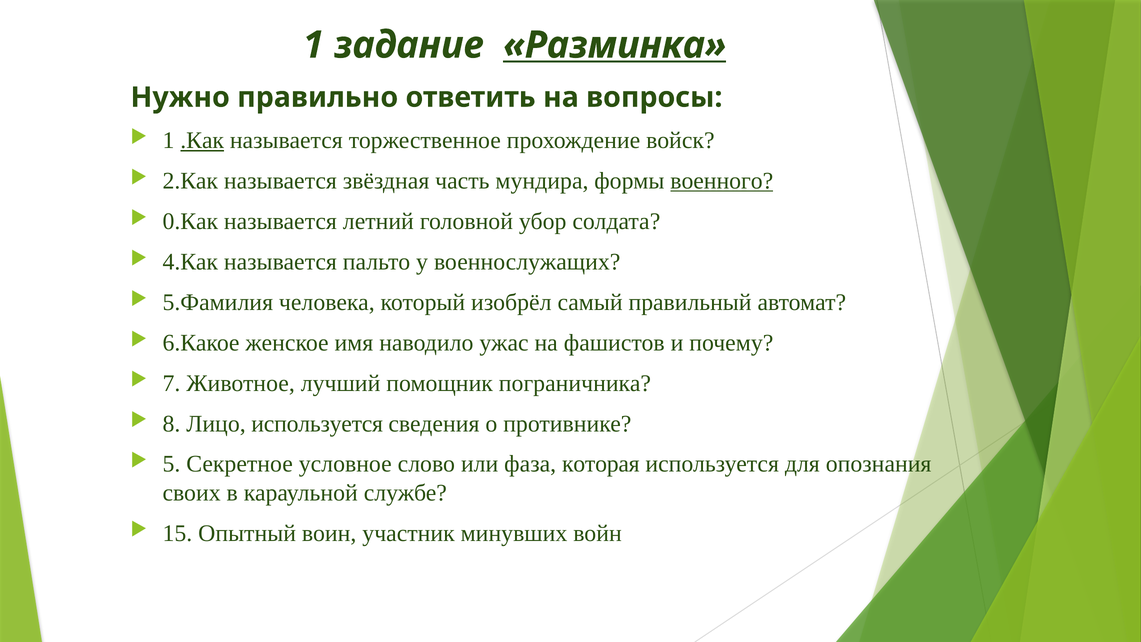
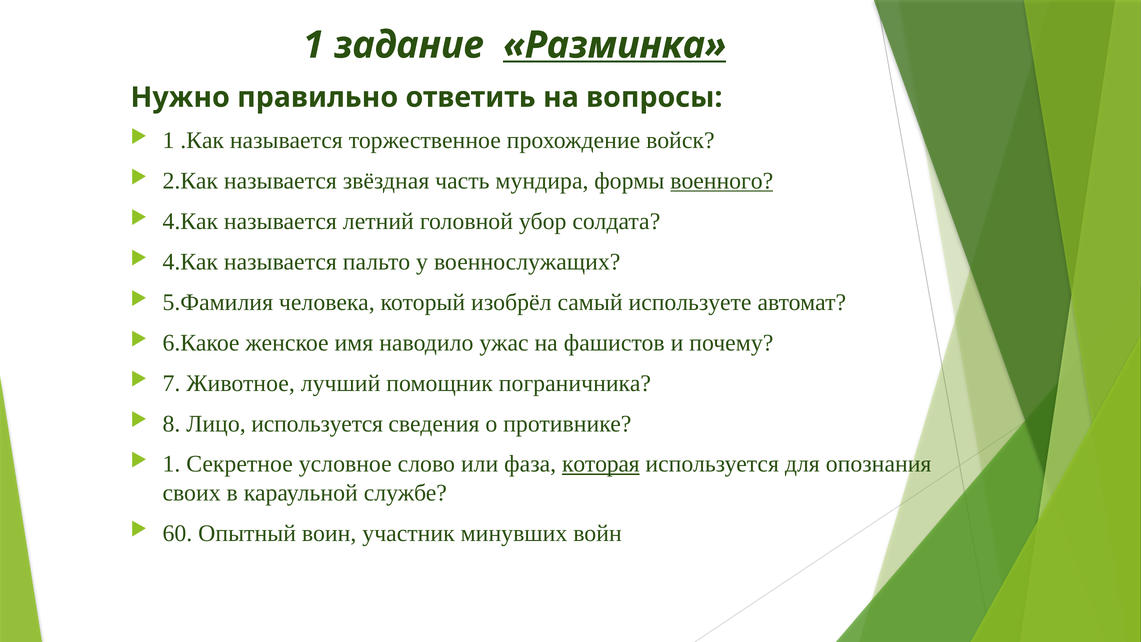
.Как underline: present -> none
0.Как at (190, 221): 0.Как -> 4.Как
правильный: правильный -> используете
5 at (171, 464): 5 -> 1
которая underline: none -> present
15: 15 -> 60
